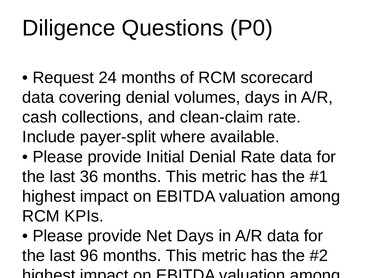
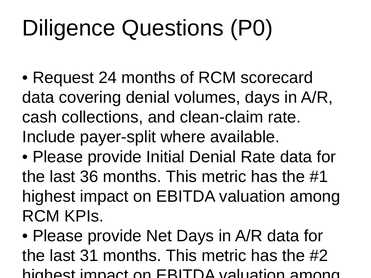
96: 96 -> 31
